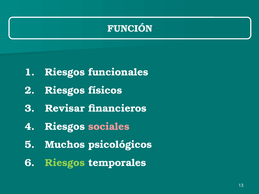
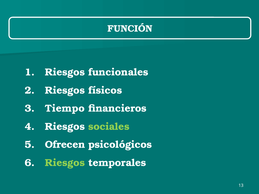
Revisar: Revisar -> Tiempo
sociales colour: pink -> light green
Muchos: Muchos -> Ofrecen
